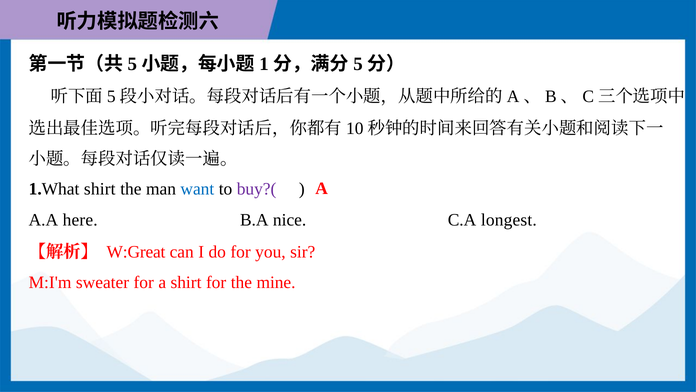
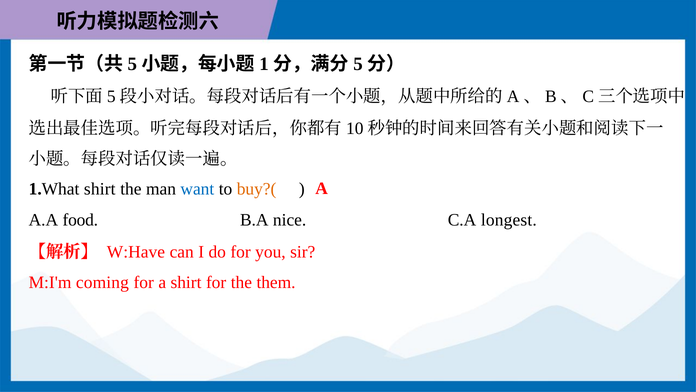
buy?( colour: purple -> orange
here: here -> food
W:Great: W:Great -> W:Have
sweater: sweater -> coming
mine: mine -> them
